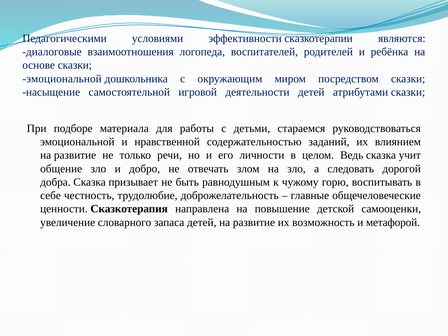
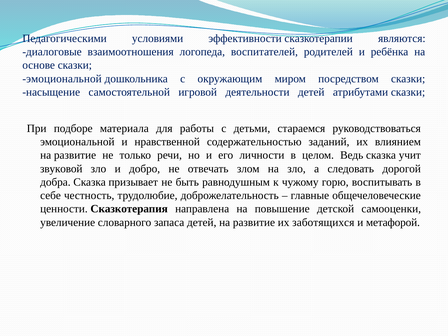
общение: общение -> звуковой
возможность: возможность -> заботящихся
